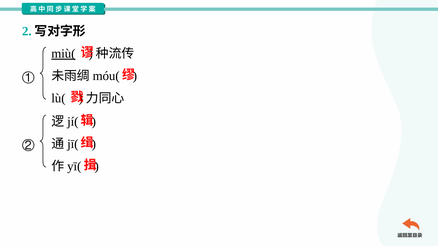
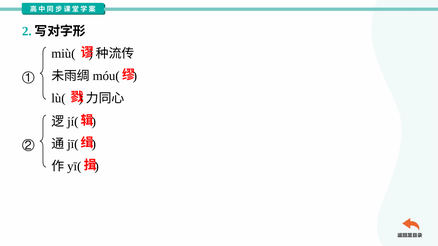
miù( underline: present -> none
